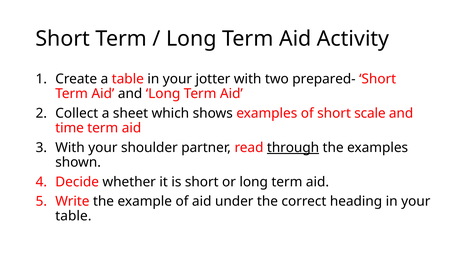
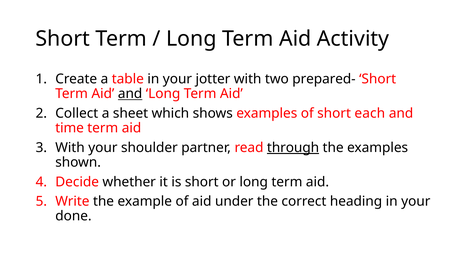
and at (130, 94) underline: none -> present
scale: scale -> each
table at (73, 216): table -> done
